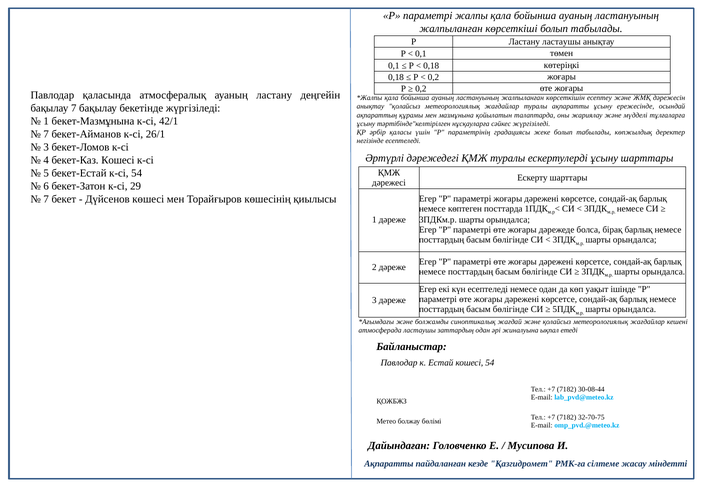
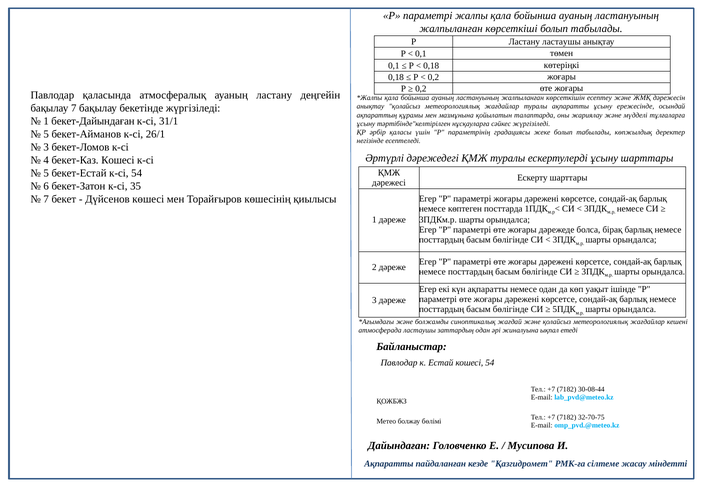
бекет-Мазмұнына: бекет-Мазмұнына -> бекет-Дайындаған
42/1: 42/1 -> 31/1
7 at (46, 134): 7 -> 5
29: 29 -> 35
күн есептеледі: есептеледі -> ақпаратты
